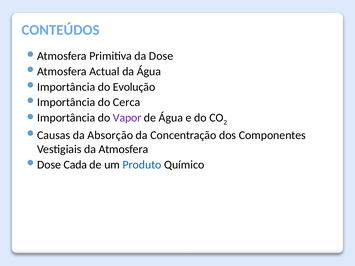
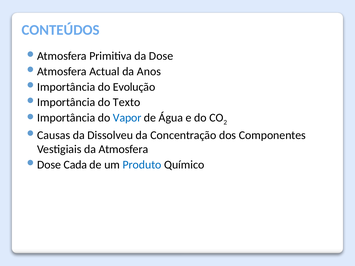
da Água: Água -> Anos
Cerca: Cerca -> Texto
Vapor colour: purple -> blue
Absorção: Absorção -> Dissolveu
